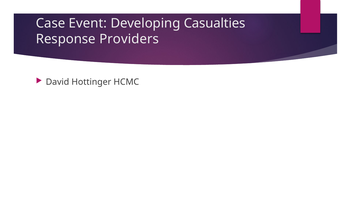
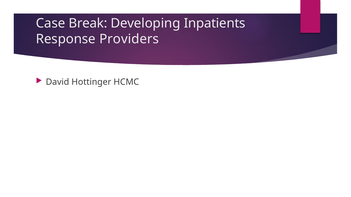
Event: Event -> Break
Casualties: Casualties -> Inpatients
